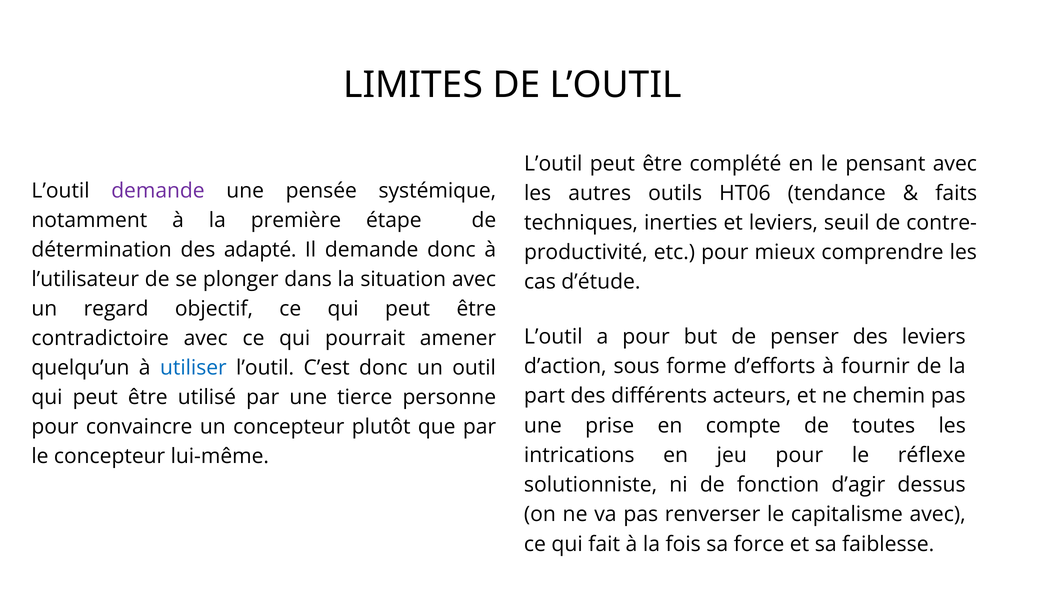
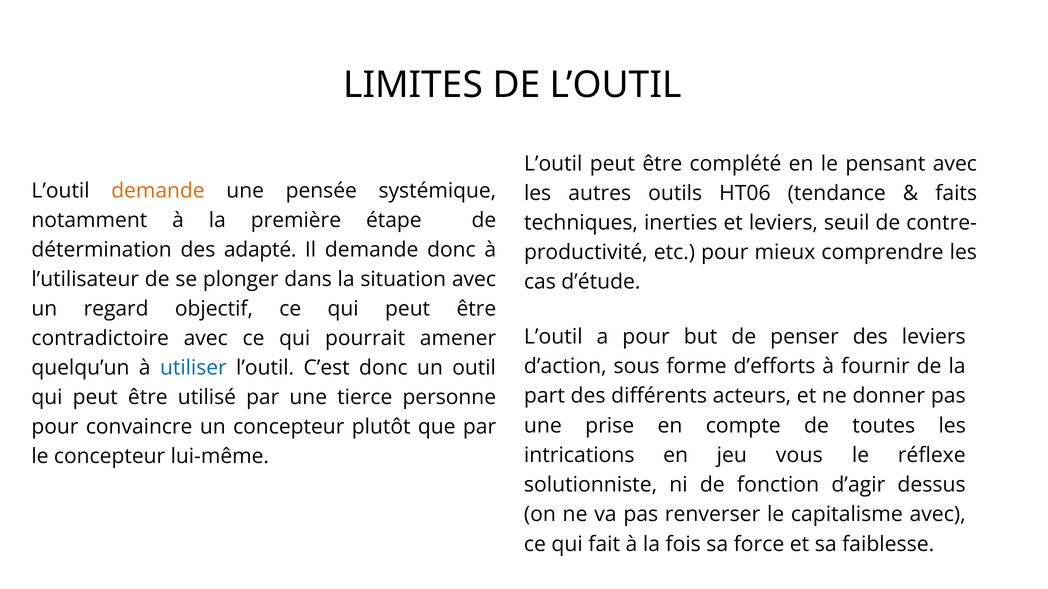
demande at (158, 191) colour: purple -> orange
chemin: chemin -> donner
jeu pour: pour -> vous
